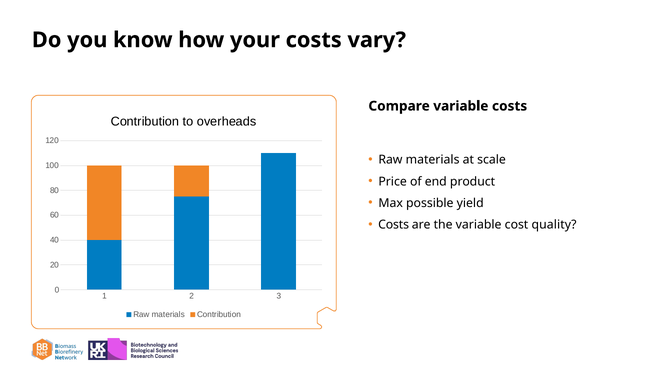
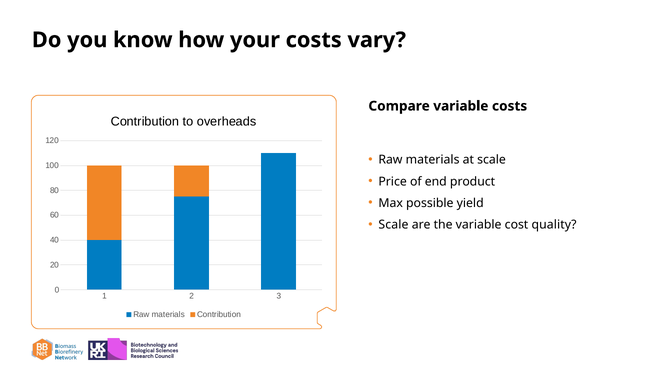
Costs at (394, 225): Costs -> Scale
